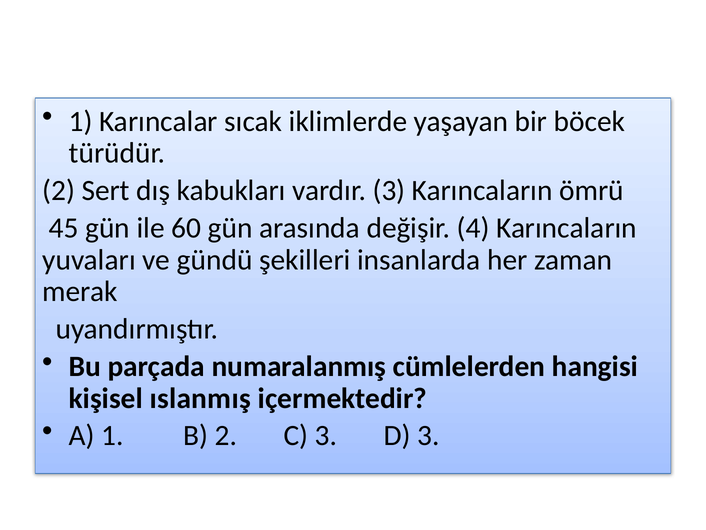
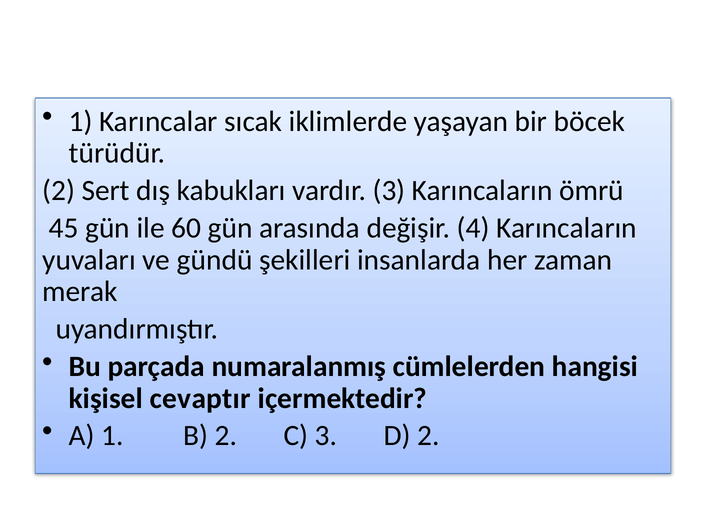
ıslanmış: ıslanmış -> cevaptır
D 3: 3 -> 2
